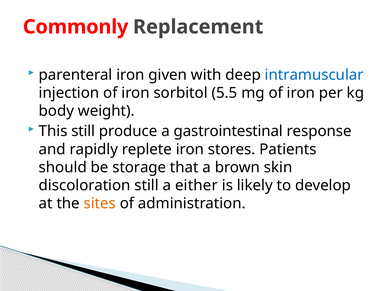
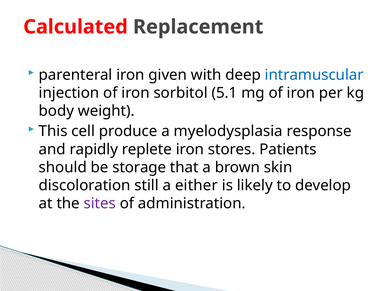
Commonly: Commonly -> Calculated
5.5: 5.5 -> 5.1
This still: still -> cell
gastrointestinal: gastrointestinal -> myelodysplasia
sites colour: orange -> purple
